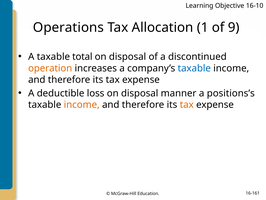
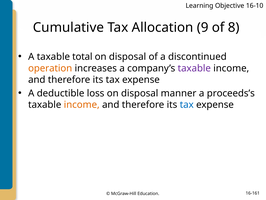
Operations: Operations -> Cumulative
1: 1 -> 9
9: 9 -> 8
taxable at (194, 68) colour: blue -> purple
positions’s: positions’s -> proceeds’s
tax at (187, 105) colour: orange -> blue
